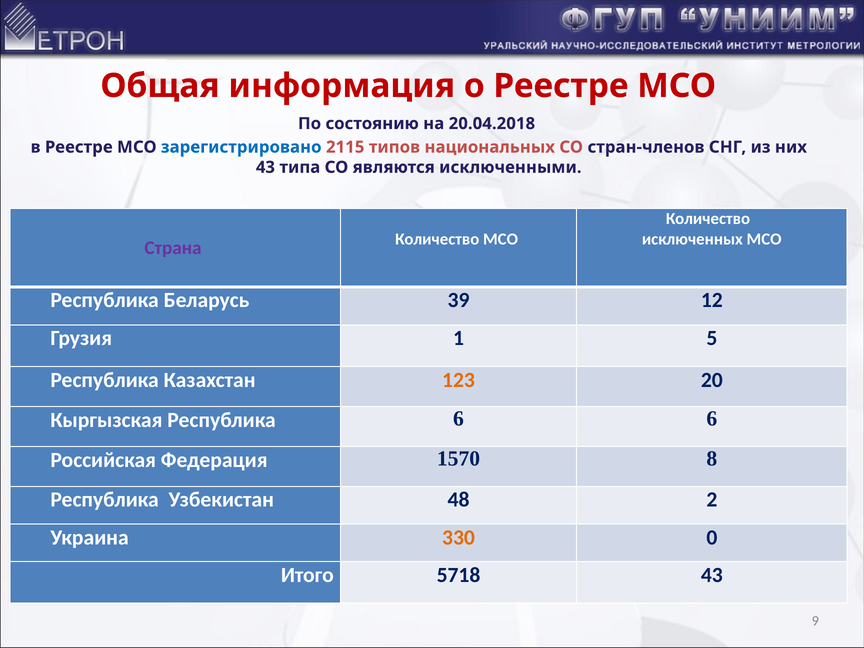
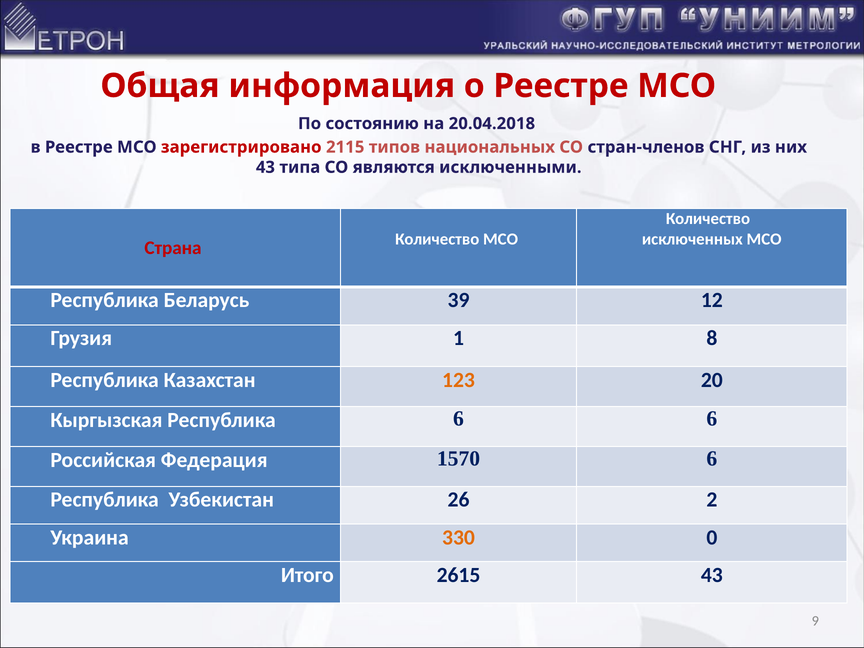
зарегистрировано colour: blue -> red
Страна colour: purple -> red
5: 5 -> 8
1570 8: 8 -> 6
48: 48 -> 26
5718: 5718 -> 2615
